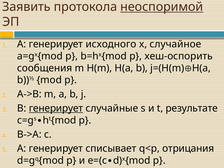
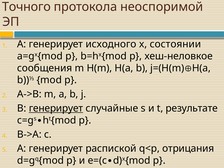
Заявить: Заявить -> Точного
неоспоримой underline: present -> none
случайное: случайное -> состоянии
хеш-оспорить: хеш-оспорить -> хеш-неловкое
списывает: списывает -> распиской
